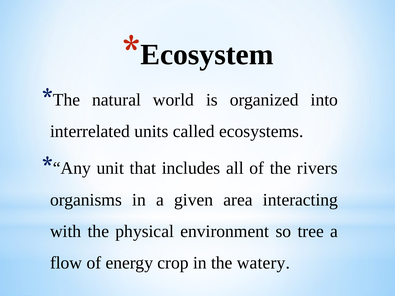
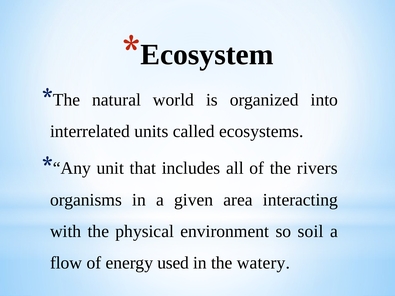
tree: tree -> soil
crop: crop -> used
